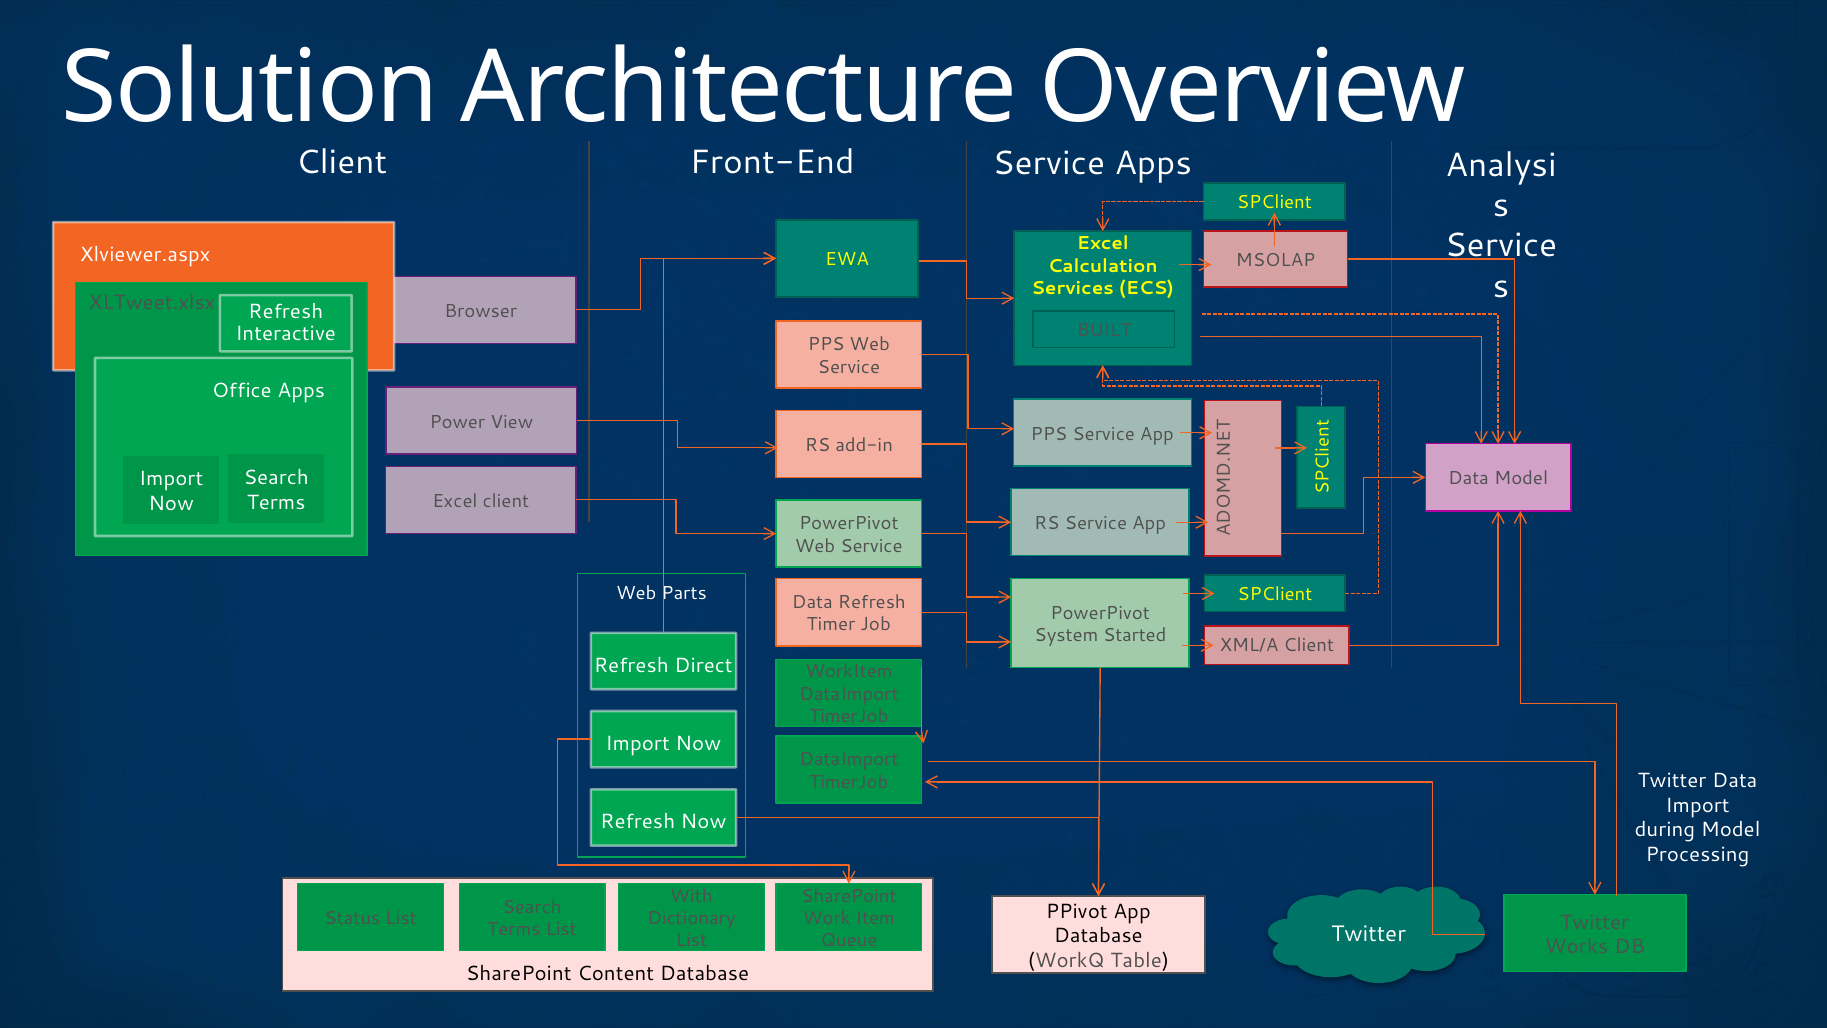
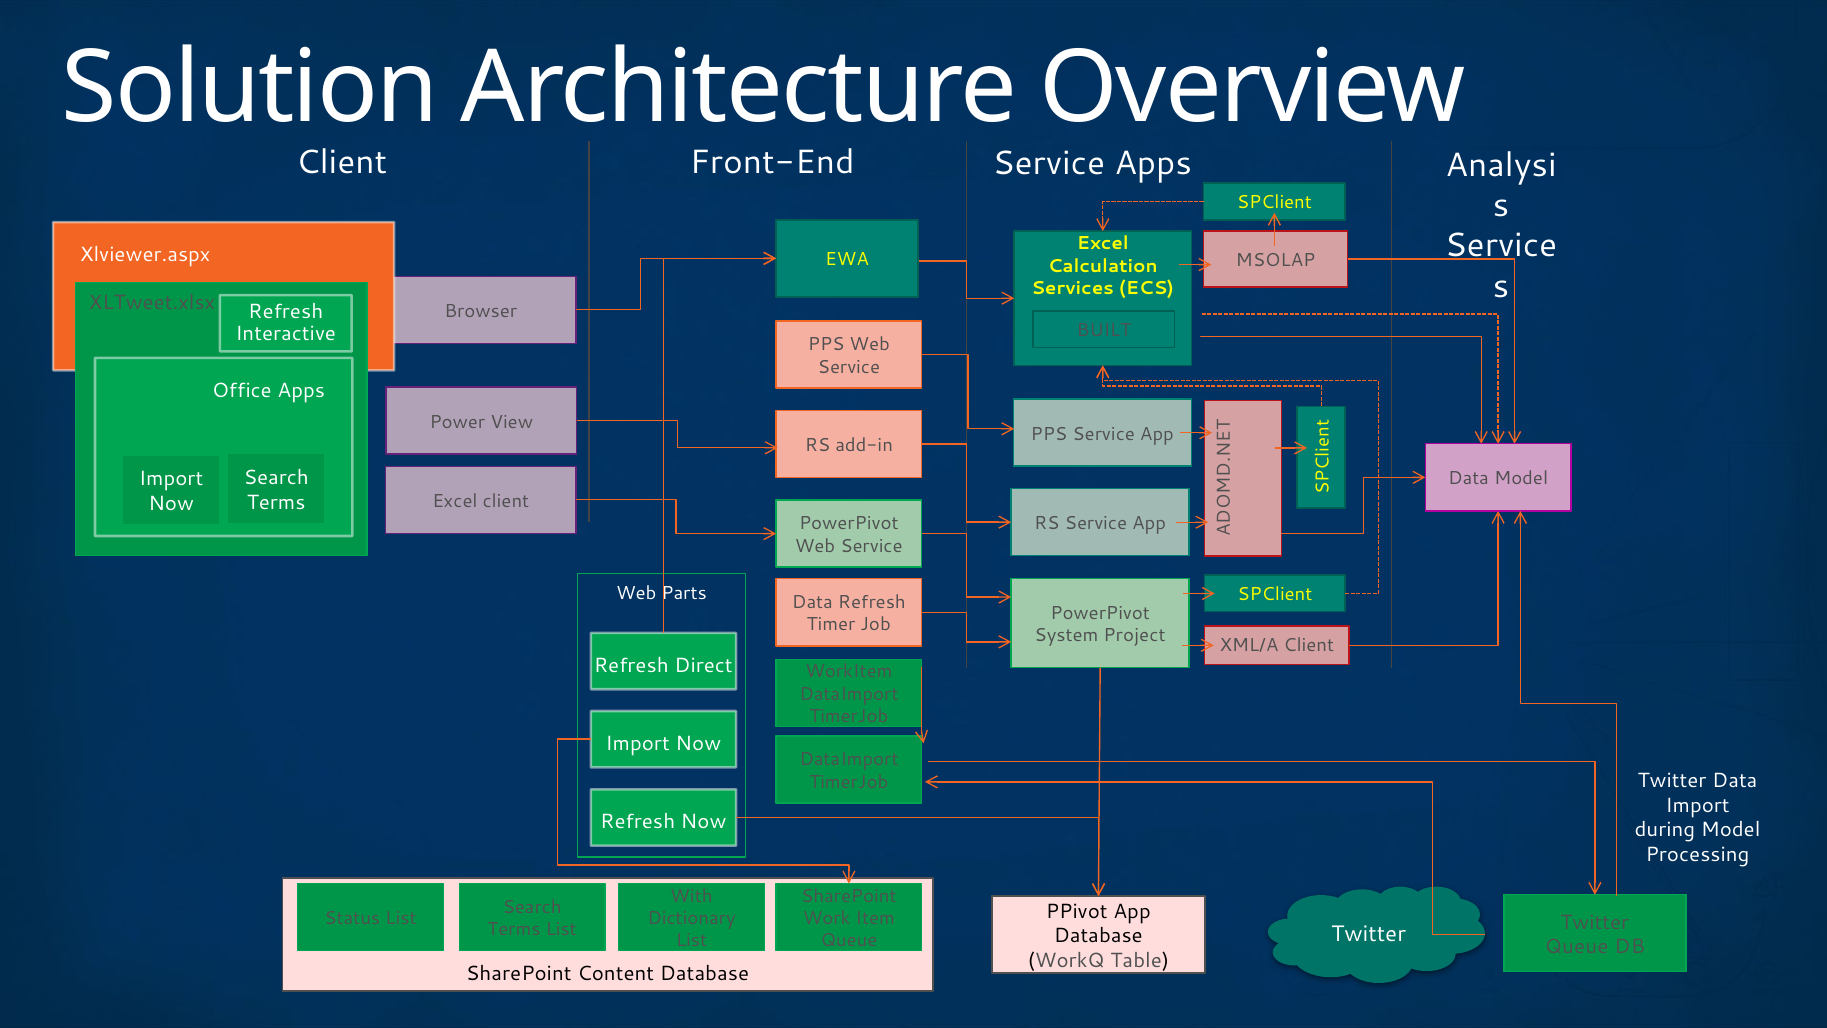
Started: Started -> Project
Works at (1577, 947): Works -> Queue
